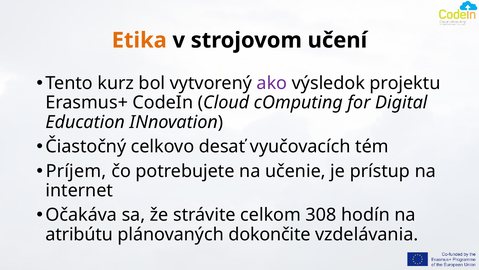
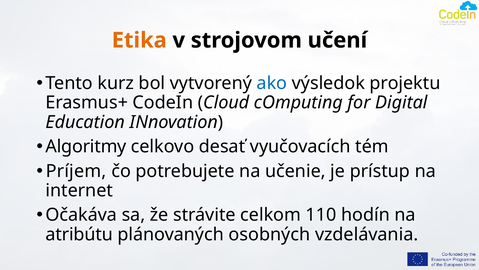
ako colour: purple -> blue
Čiastočný: Čiastočný -> Algoritmy
308: 308 -> 110
dokončite: dokončite -> osobných
